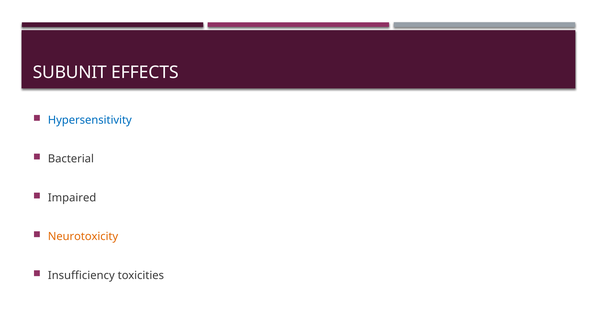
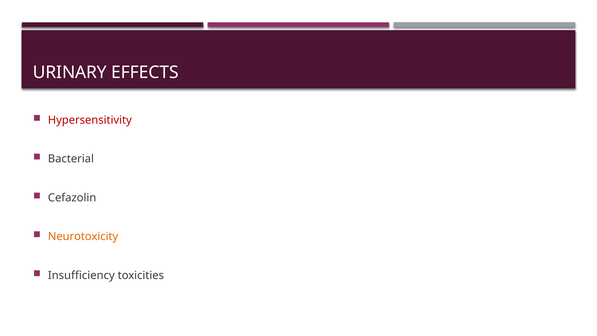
SUBUNIT: SUBUNIT -> URINARY
Hypersensitivity colour: blue -> red
Impaired: Impaired -> Cefazolin
